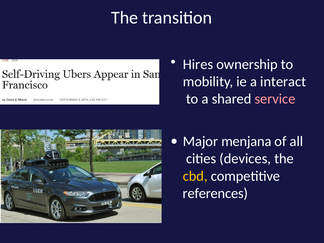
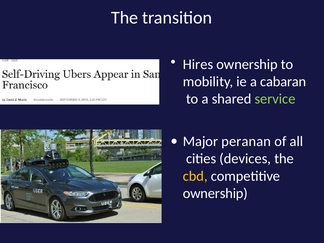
interact: interact -> cabaran
service colour: pink -> light green
menjana: menjana -> peranan
references at (215, 193): references -> ownership
